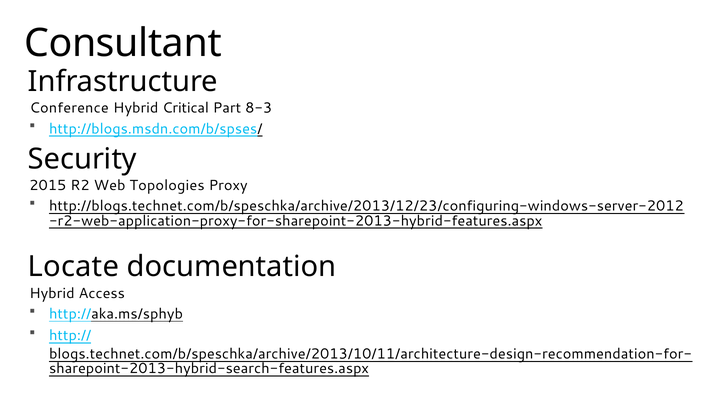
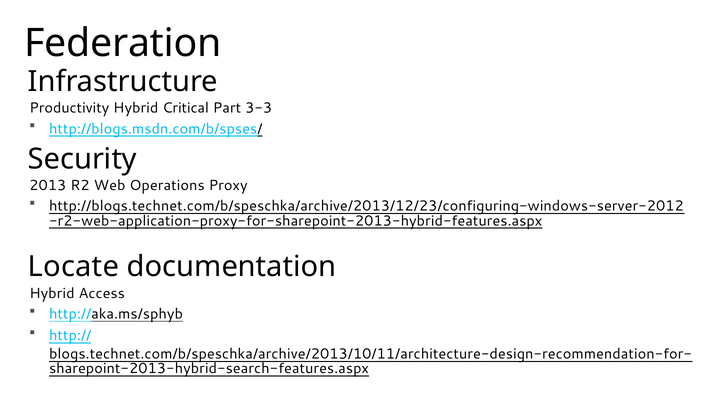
Consultant: Consultant -> Federation
Conference: Conference -> Productivity
8-3: 8-3 -> 3-3
2015: 2015 -> 2013
Topologies: Topologies -> Operations
